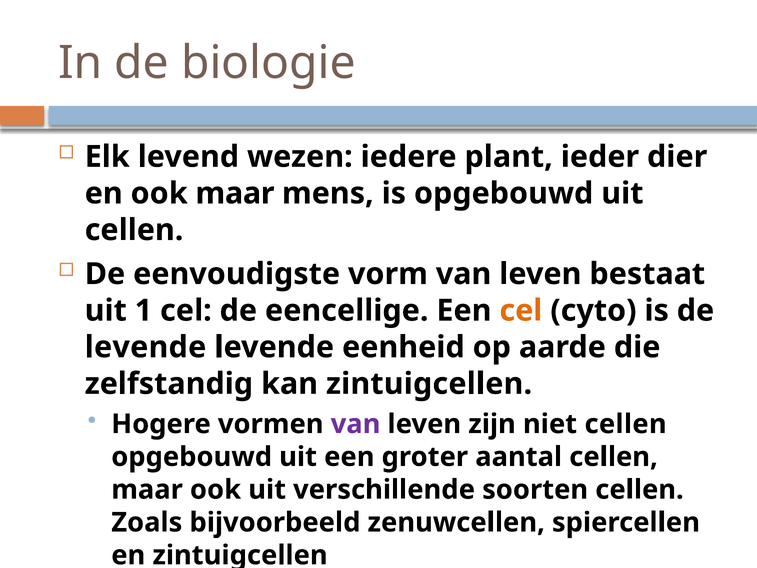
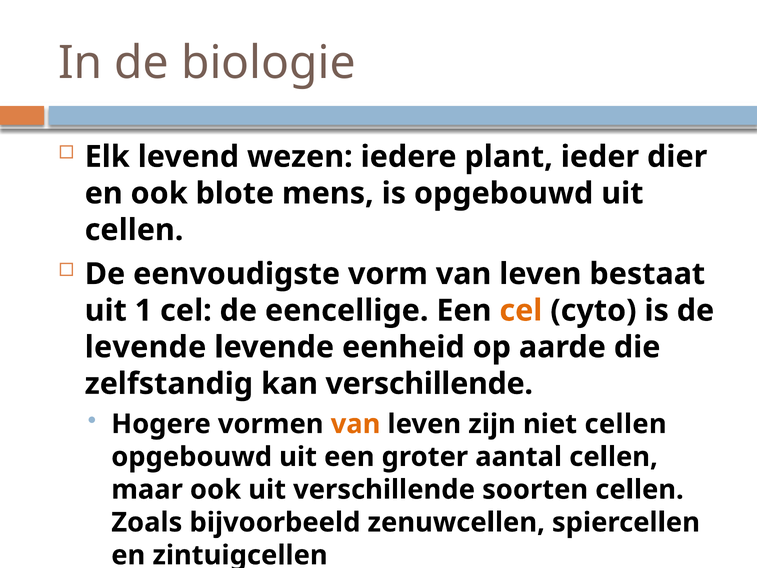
ook maar: maar -> blote
kan zintuigcellen: zintuigcellen -> verschillende
van at (356, 424) colour: purple -> orange
